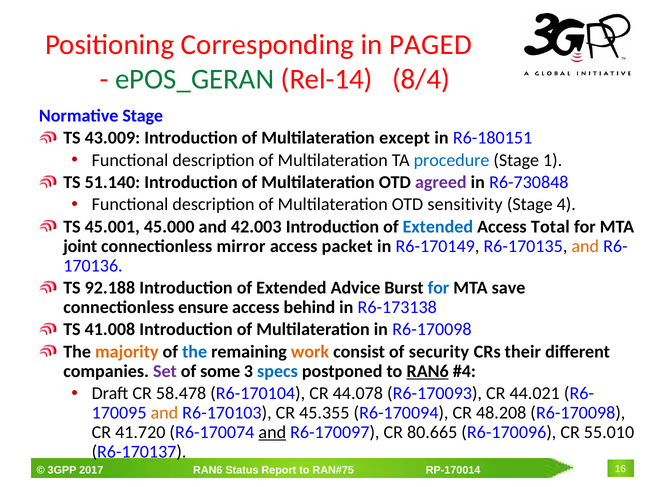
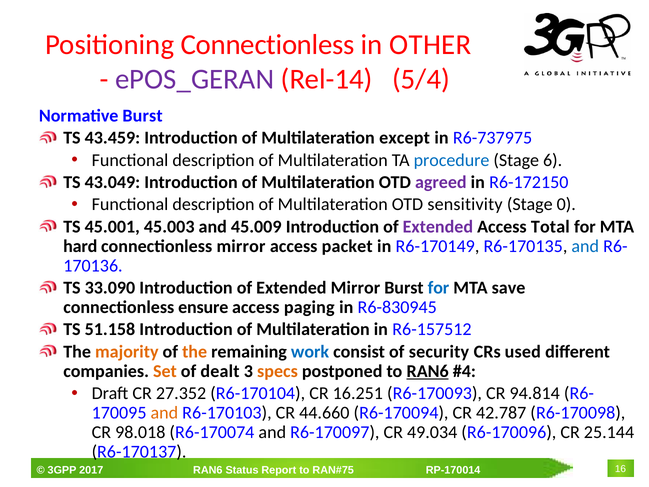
Positioning Corresponding: Corresponding -> Connectionless
PAGED: PAGED -> OTHER
ePOS_GERAN colour: green -> purple
8/4: 8/4 -> 5/4
Normative Stage: Stage -> Burst
43.009: 43.009 -> 43.459
R6-180151: R6-180151 -> R6-737975
1: 1 -> 6
51.140: 51.140 -> 43.049
R6-730848: R6-730848 -> R6-172150
4: 4 -> 0
45.000: 45.000 -> 45.003
42.003: 42.003 -> 45.009
Extended at (438, 227) colour: blue -> purple
joint: joint -> hard
and at (585, 246) colour: orange -> blue
92.188: 92.188 -> 33.090
Extended Advice: Advice -> Mirror
behind: behind -> paging
R6-173138: R6-173138 -> R6-830945
41.008: 41.008 -> 51.158
in R6-170098: R6-170098 -> R6-157512
the at (195, 352) colour: blue -> orange
work colour: orange -> blue
their: their -> used
Set colour: purple -> orange
some: some -> dealt
specs colour: blue -> orange
58.478: 58.478 -> 27.352
44.078: 44.078 -> 16.251
44.021: 44.021 -> 94.814
45.355: 45.355 -> 44.660
48.208: 48.208 -> 42.787
41.720: 41.720 -> 98.018
and at (272, 432) underline: present -> none
80.665: 80.665 -> 49.034
55.010: 55.010 -> 25.144
